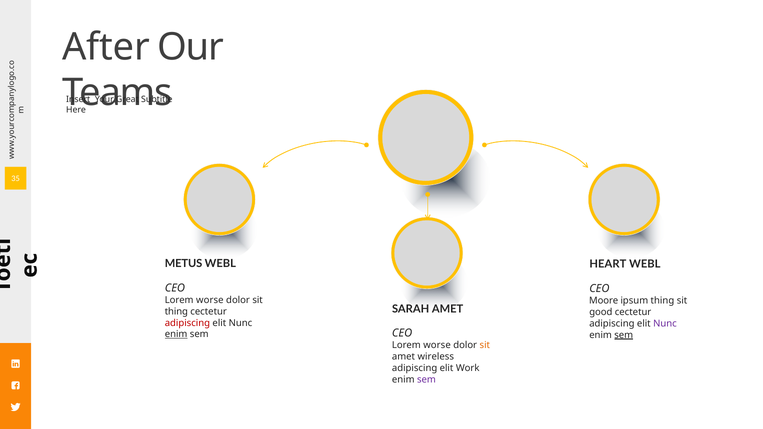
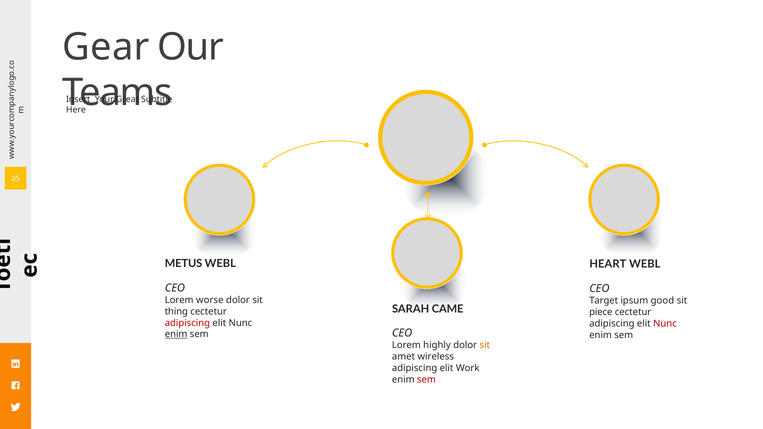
After: After -> Gear
Moore: Moore -> Target
ipsum thing: thing -> good
SARAH AMET: AMET -> CAME
good: good -> piece
Nunc at (665, 324) colour: purple -> red
sem at (624, 335) underline: present -> none
worse at (437, 345): worse -> highly
sem at (426, 380) colour: purple -> red
